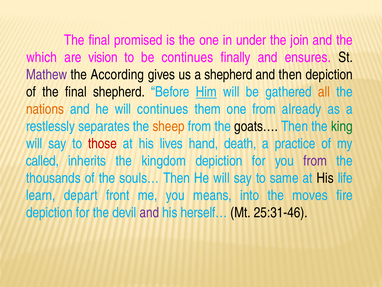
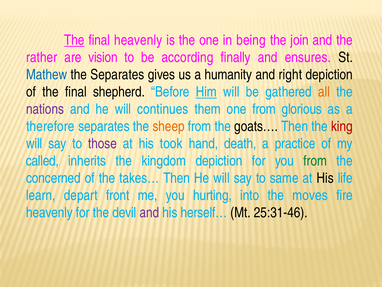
The at (74, 40) underline: none -> present
final promised: promised -> heavenly
under: under -> being
which: which -> rather
be continues: continues -> according
Mathew colour: purple -> blue
the According: According -> Separates
a shepherd: shepherd -> humanity
and then: then -> right
nations colour: orange -> purple
already: already -> glorious
restlessly: restlessly -> therefore
king colour: green -> red
those colour: red -> purple
lives: lives -> took
from at (315, 161) colour: purple -> green
thousands: thousands -> concerned
souls…: souls… -> takes…
means: means -> hurting
depiction at (49, 212): depiction -> heavenly
